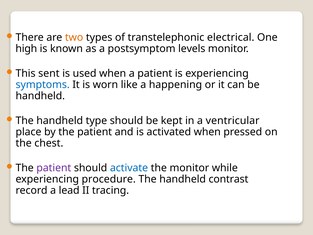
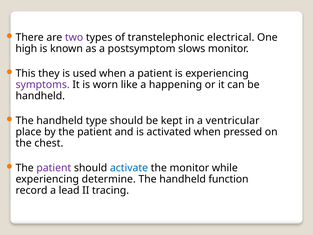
two colour: orange -> purple
levels: levels -> slows
sent: sent -> they
symptoms colour: blue -> purple
procedure: procedure -> determine
contrast: contrast -> function
